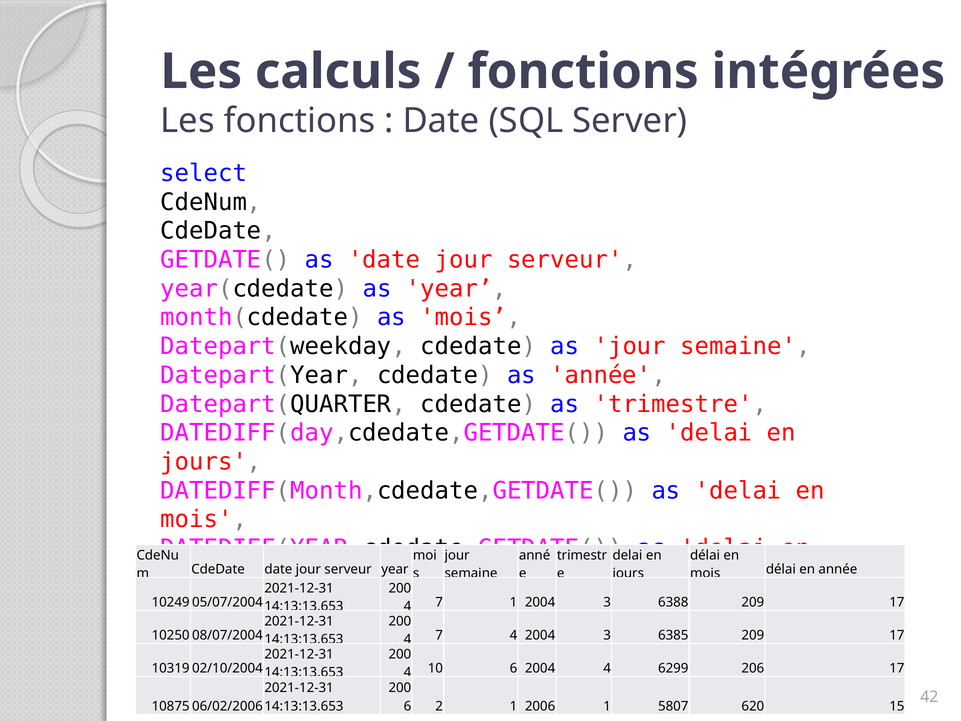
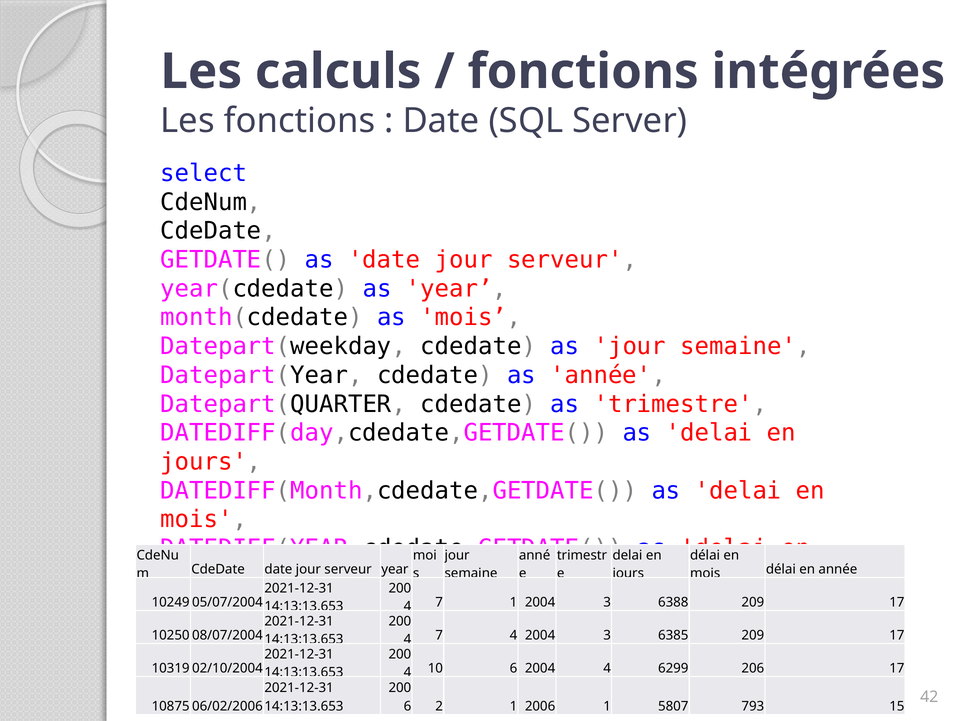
620: 620 -> 793
